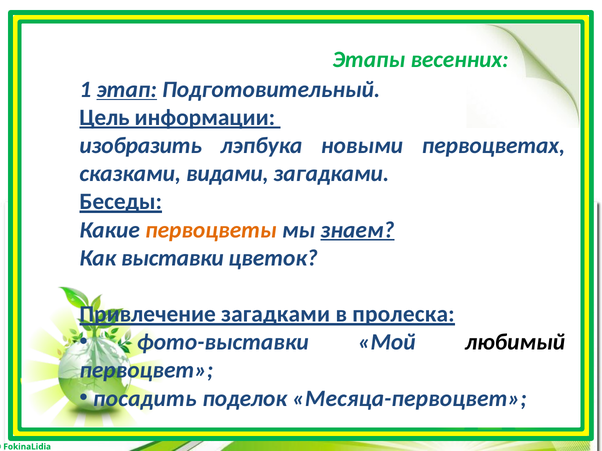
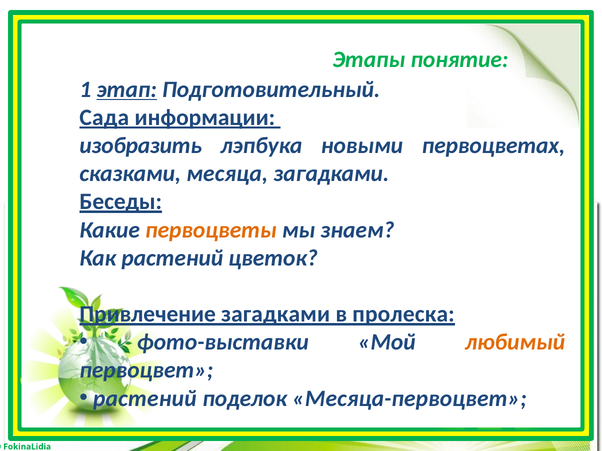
весенних: весенних -> понятие
Цель: Цель -> Сада
видами: видами -> месяца
знаем underline: present -> none
Как выставки: выставки -> растений
любимый colour: black -> orange
посадить at (145, 399): посадить -> растений
